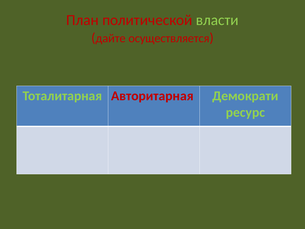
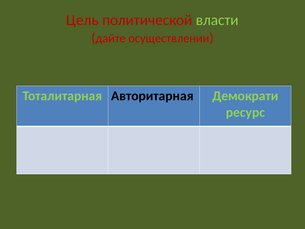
План: План -> Цель
осуществляется: осуществляется -> осуществлении
Авторитарная colour: red -> black
